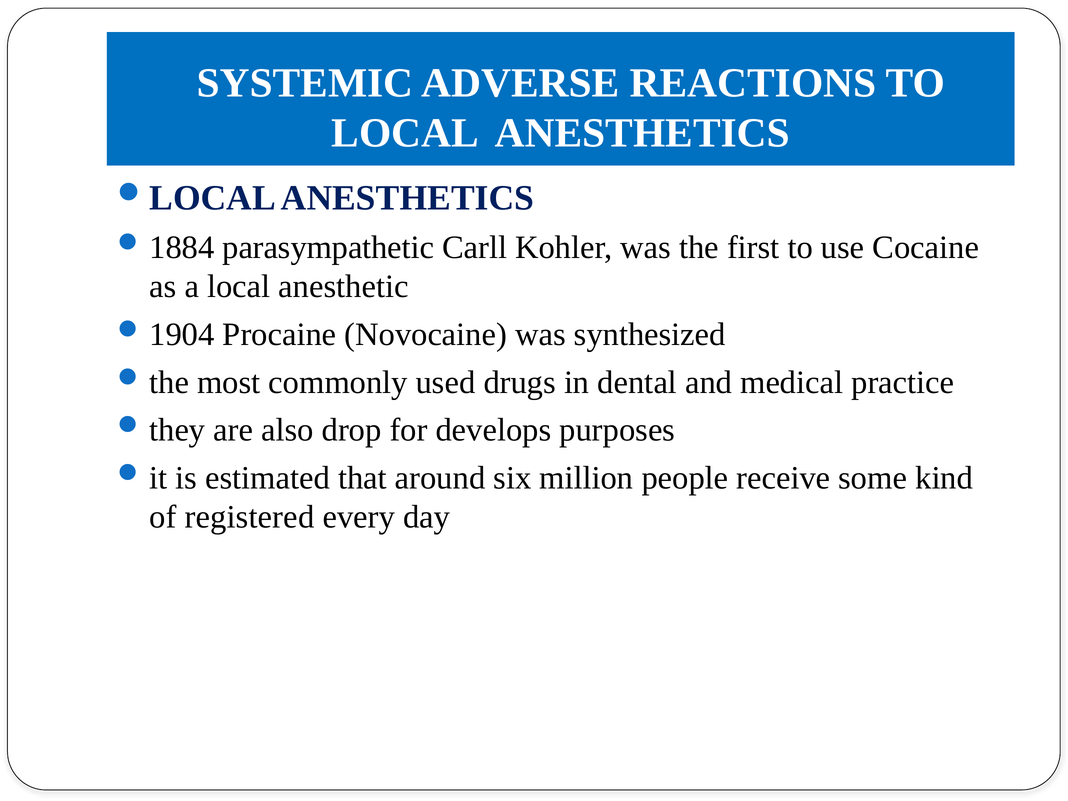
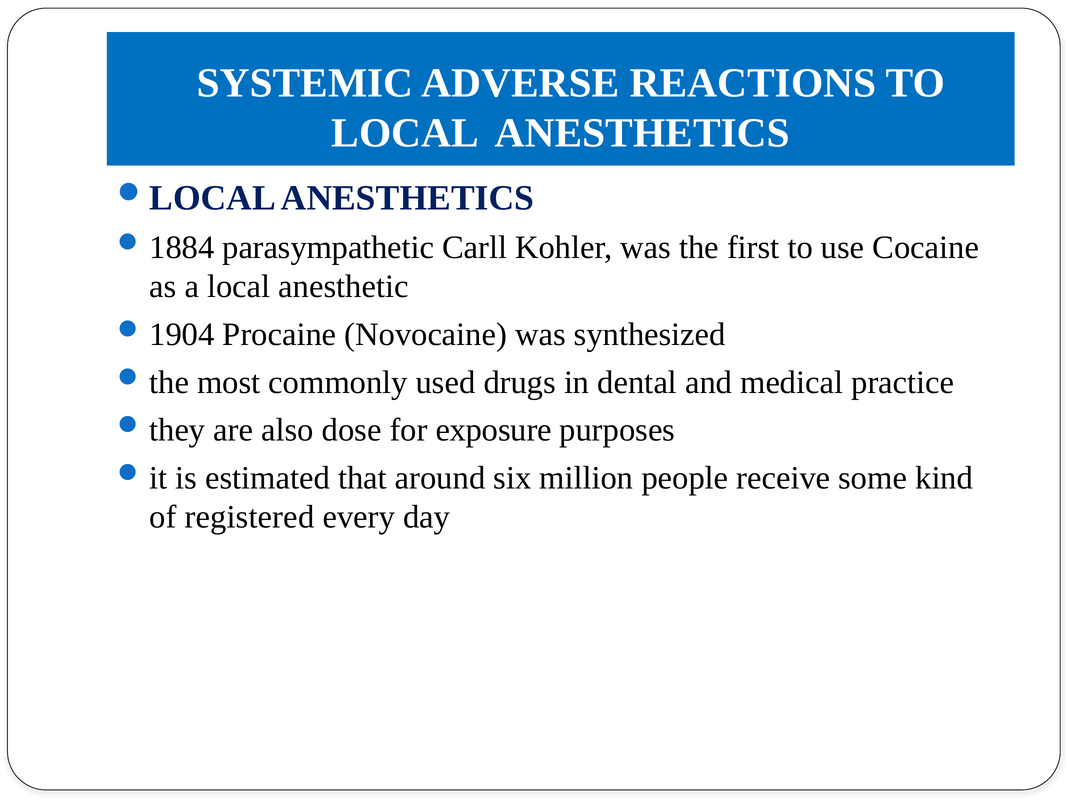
drop: drop -> dose
develops: develops -> exposure
